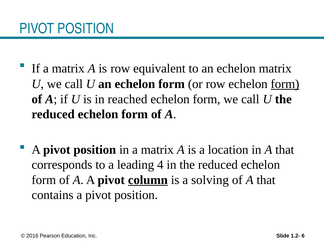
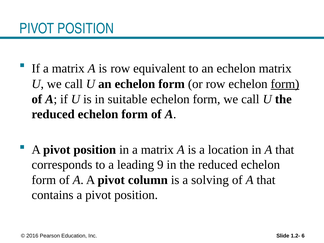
reached: reached -> suitable
4: 4 -> 9
column underline: present -> none
